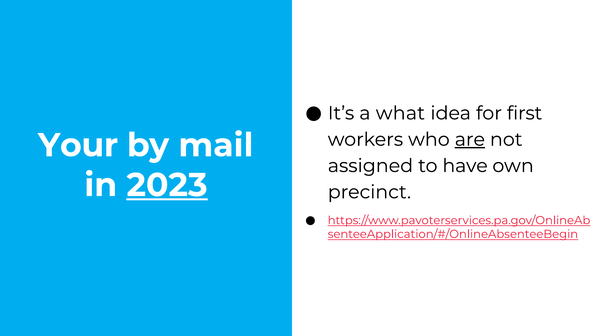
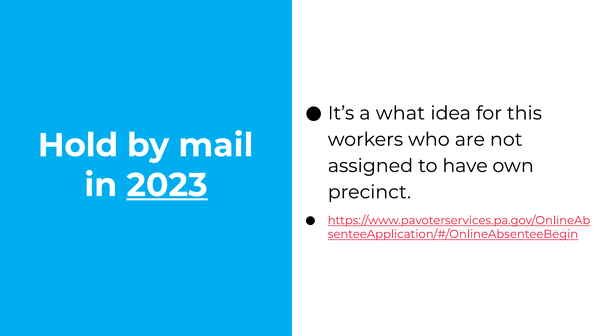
first: first -> this
are underline: present -> none
Your: Your -> Hold
